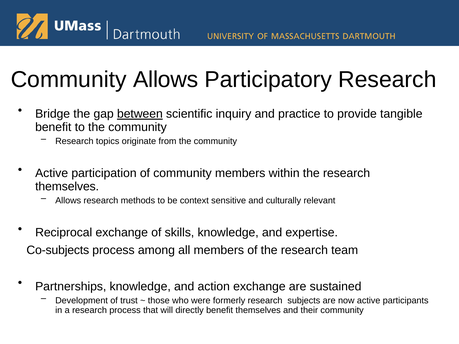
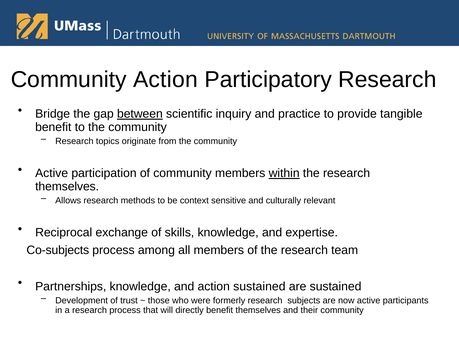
Community Allows: Allows -> Action
within underline: none -> present
action exchange: exchange -> sustained
